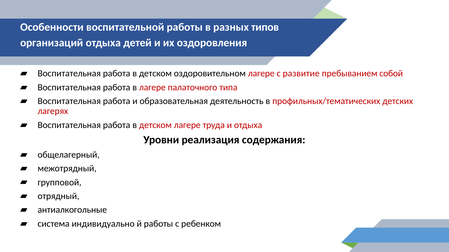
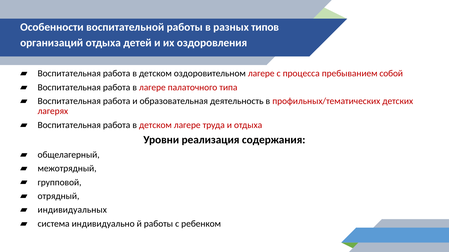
развитие: развитие -> процесса
антиалкогольные: антиалкогольные -> индивидуальных
